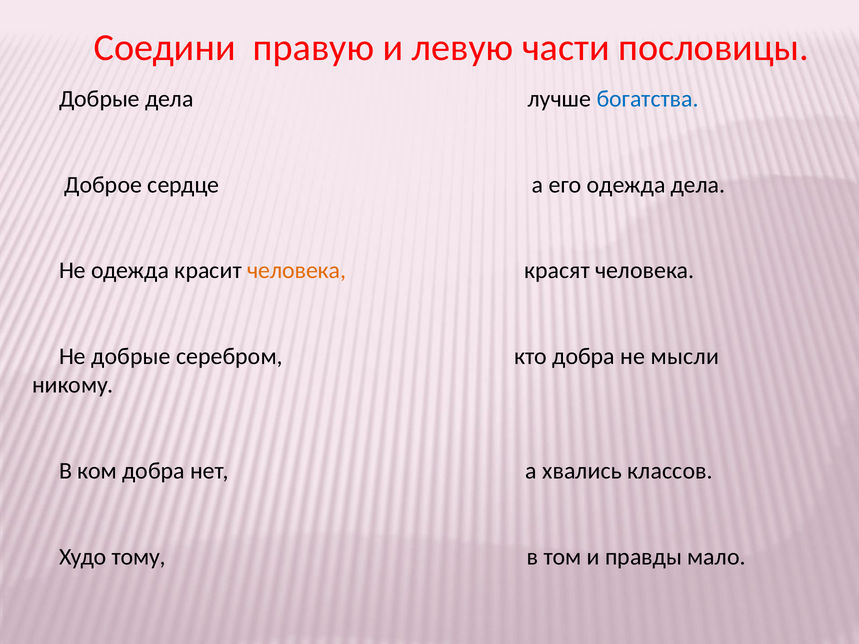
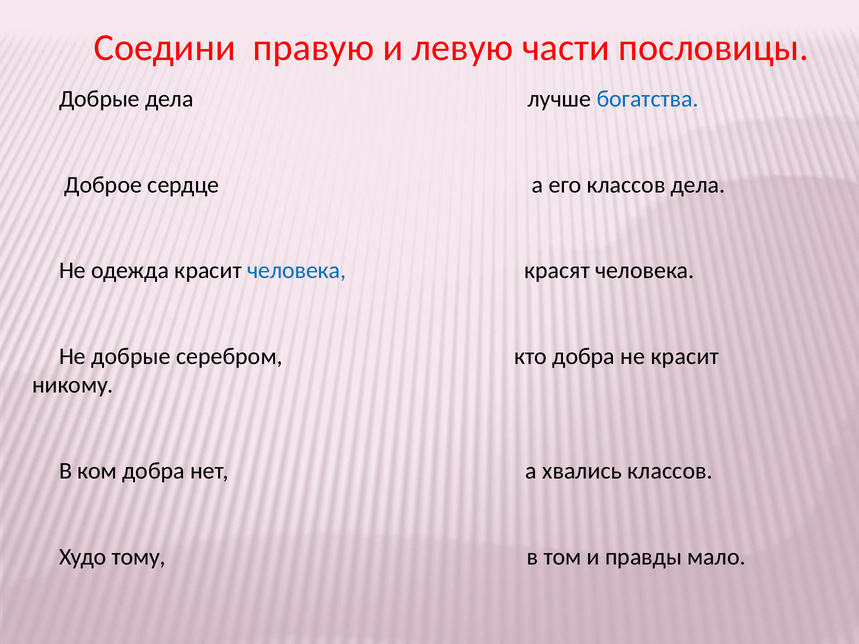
его одежда: одежда -> классов
человека at (297, 271) colour: orange -> blue
не мысли: мысли -> красит
